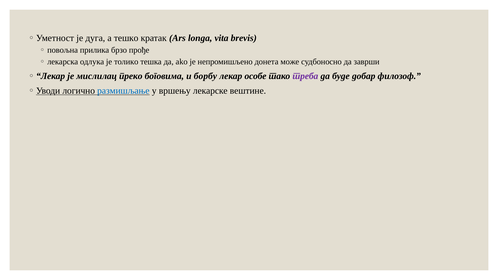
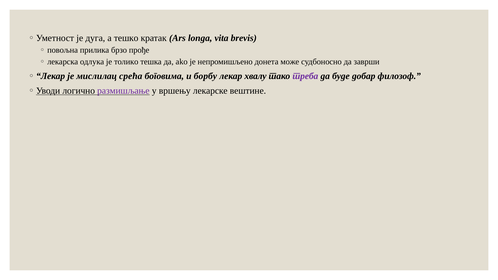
преко: преко -> срећа
особе: особе -> хвалу
размишљање colour: blue -> purple
